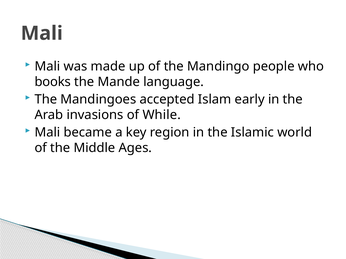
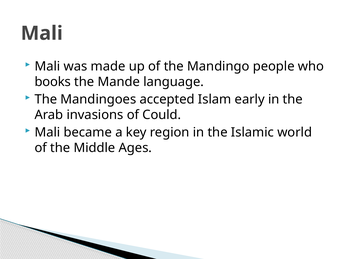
While: While -> Could
